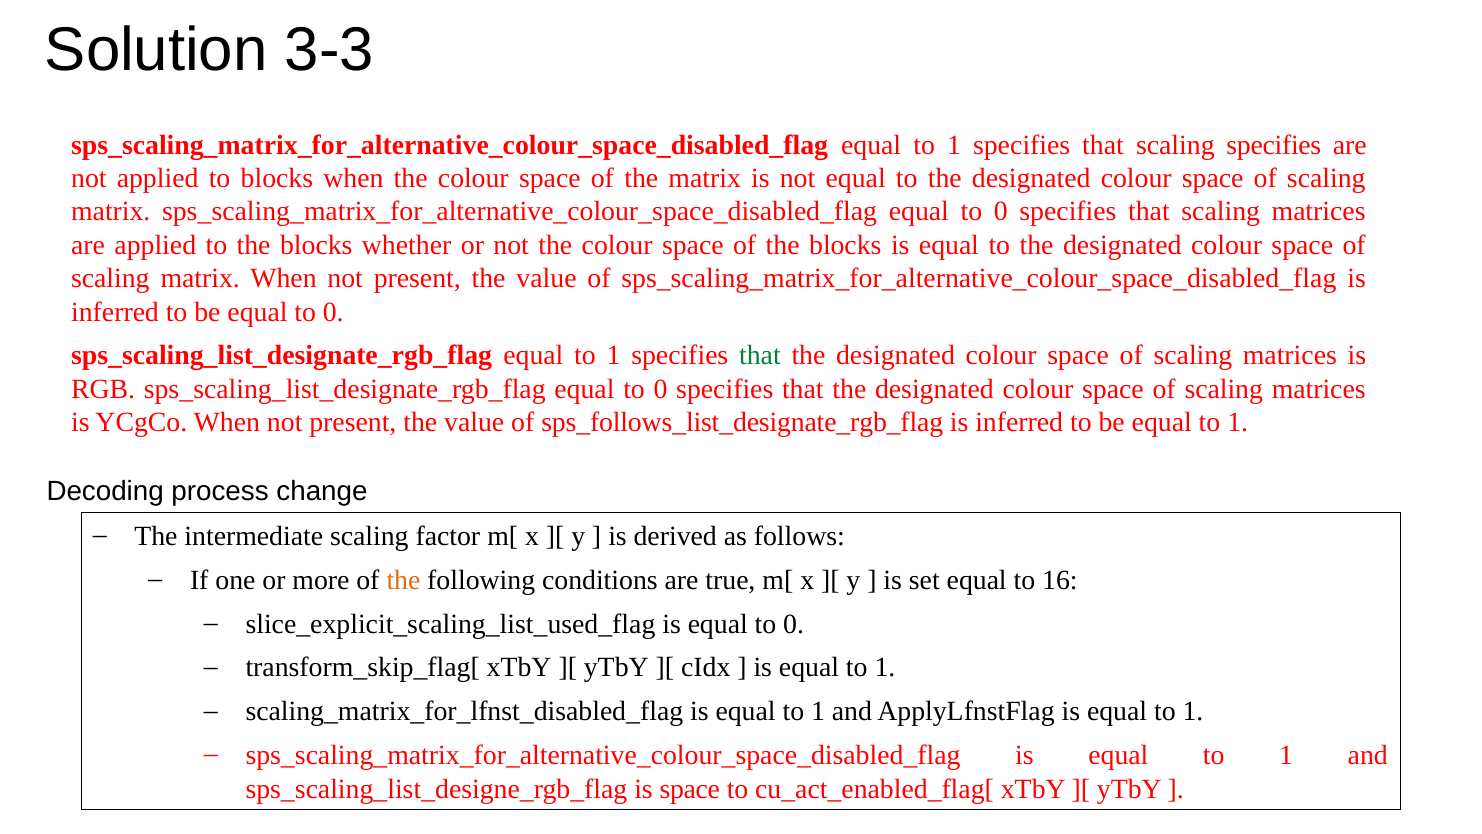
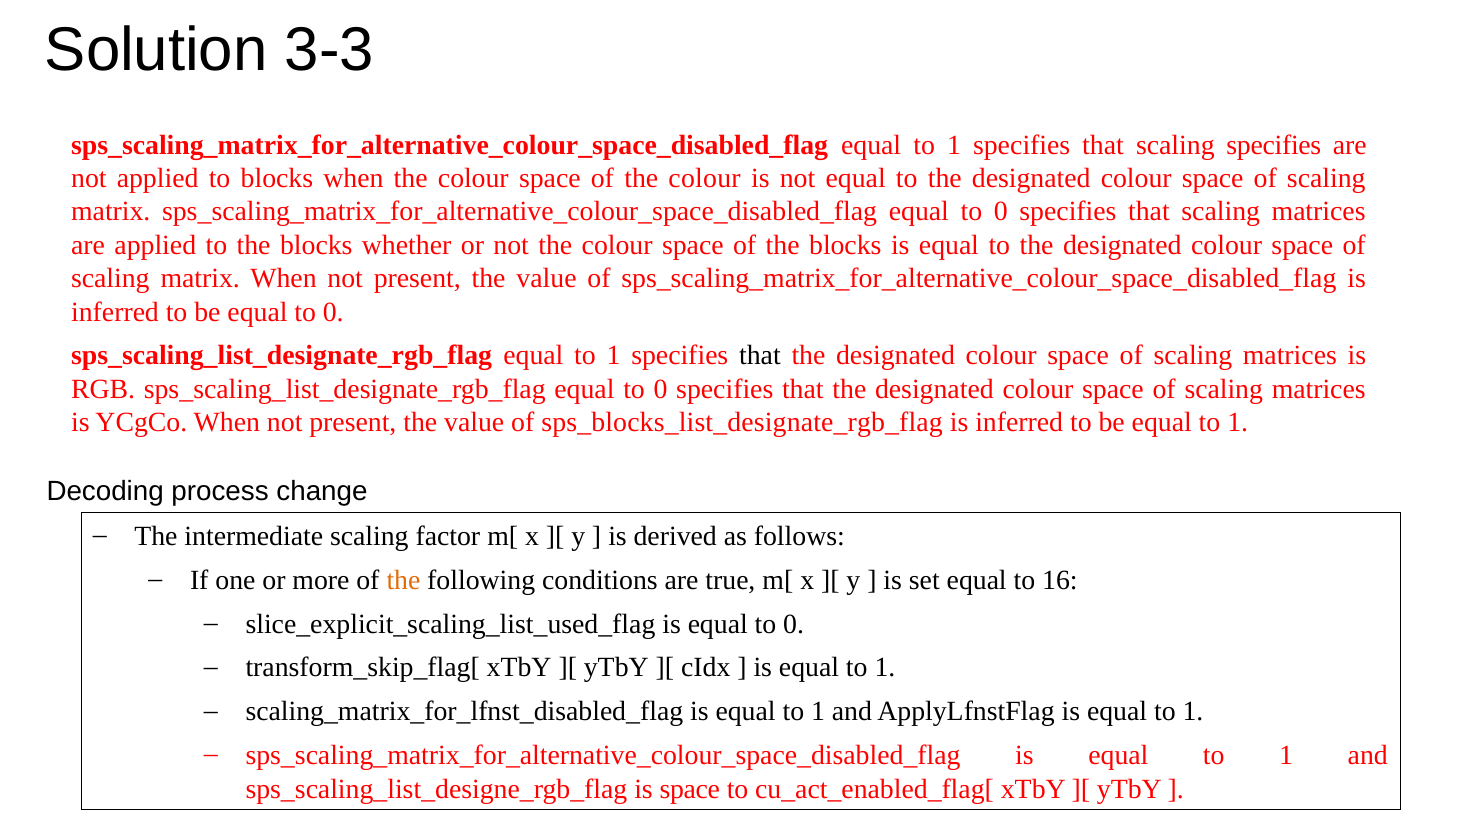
of the matrix: matrix -> colour
that at (760, 356) colour: green -> black
sps_follows_list_designate_rgb_flag: sps_follows_list_designate_rgb_flag -> sps_blocks_list_designate_rgb_flag
